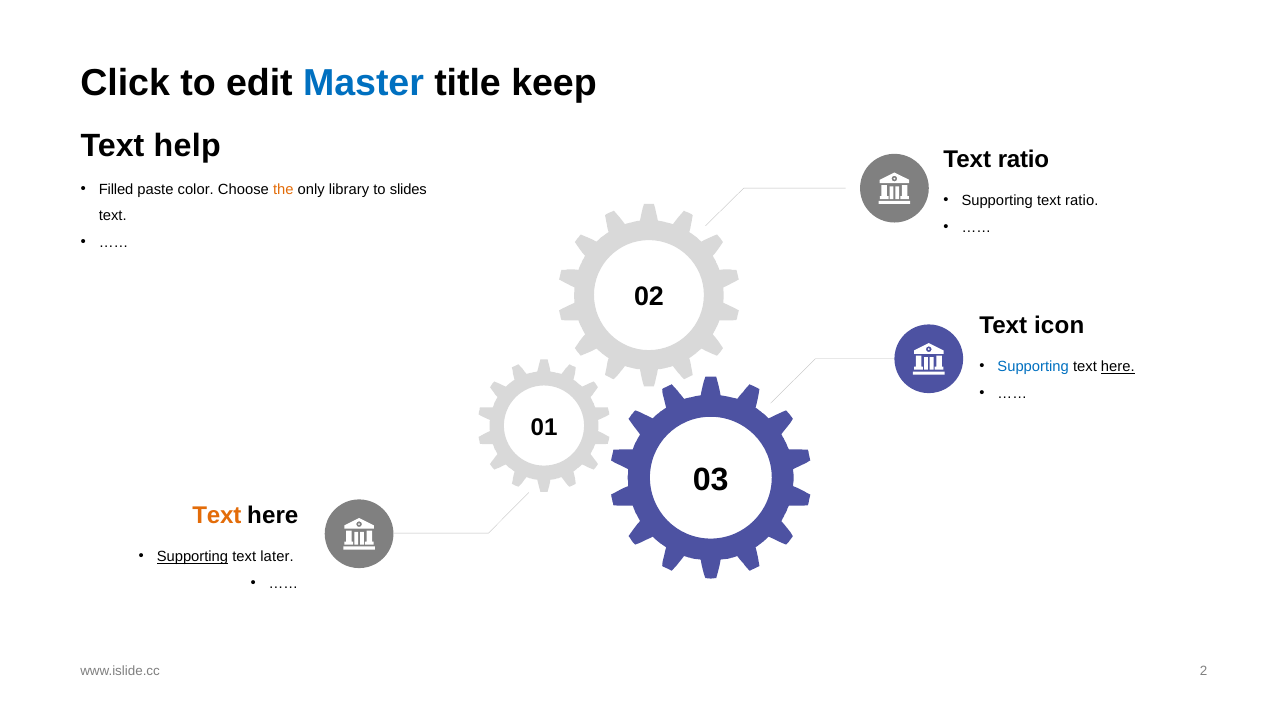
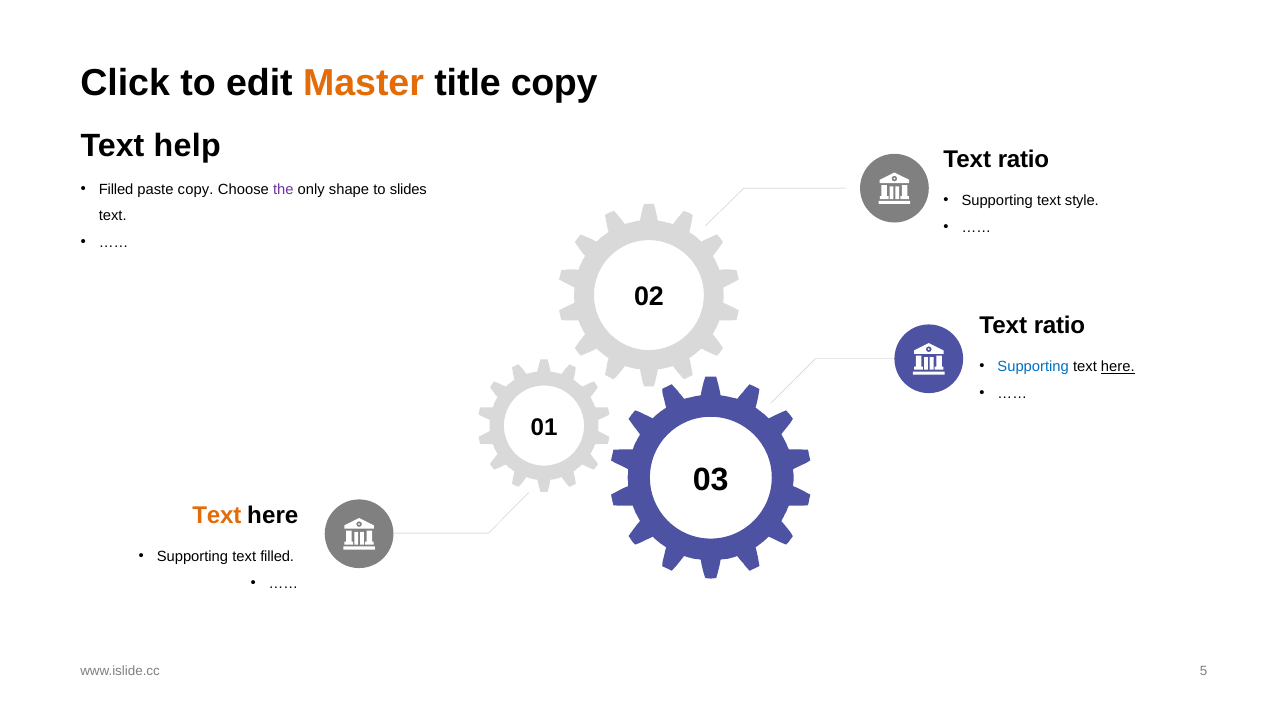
Master colour: blue -> orange
title keep: keep -> copy
paste color: color -> copy
the colour: orange -> purple
library: library -> shape
Supporting text ratio: ratio -> style
icon at (1059, 326): icon -> ratio
Supporting at (192, 557) underline: present -> none
text later: later -> filled
2: 2 -> 5
